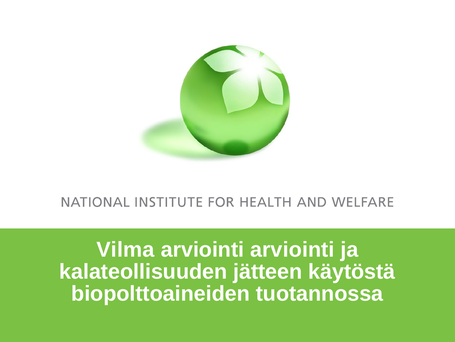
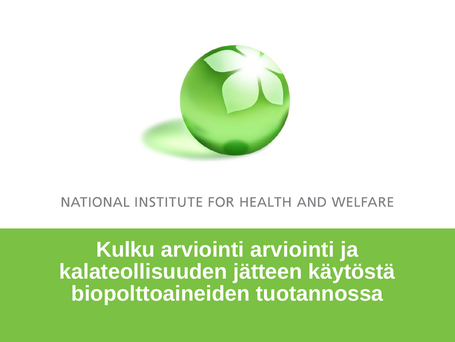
Vilma: Vilma -> Kulku
